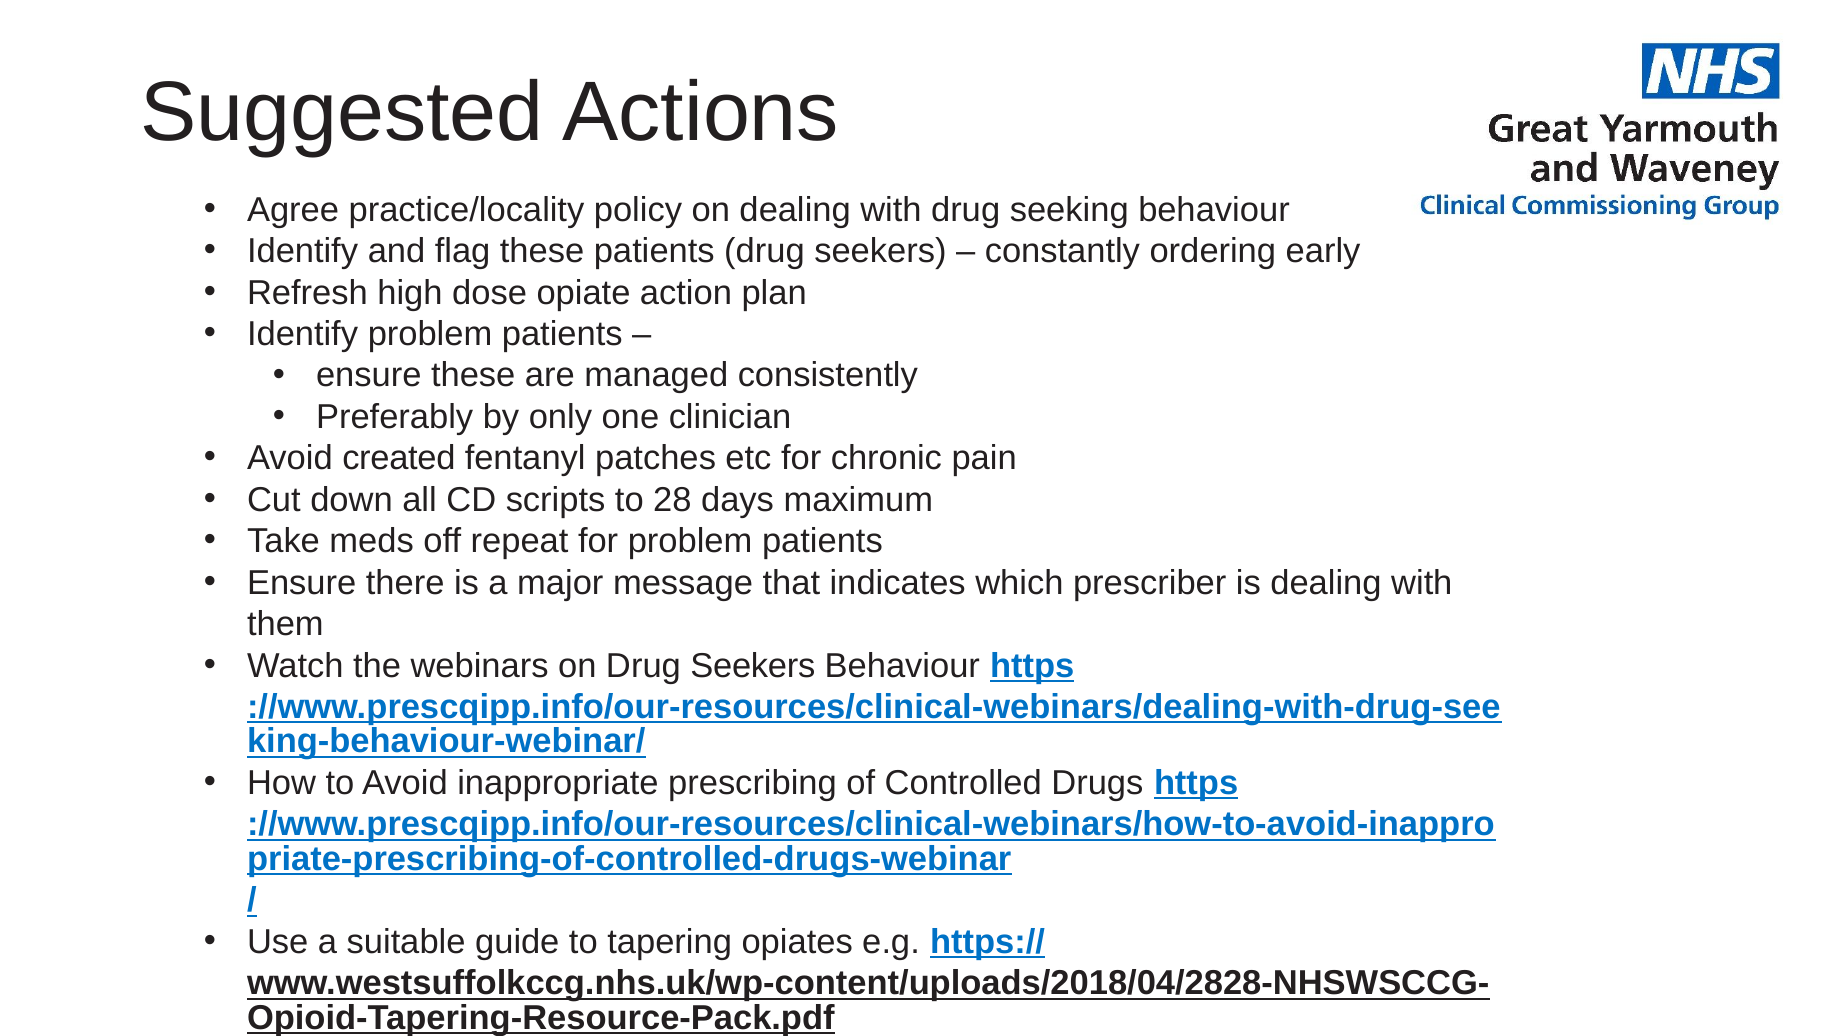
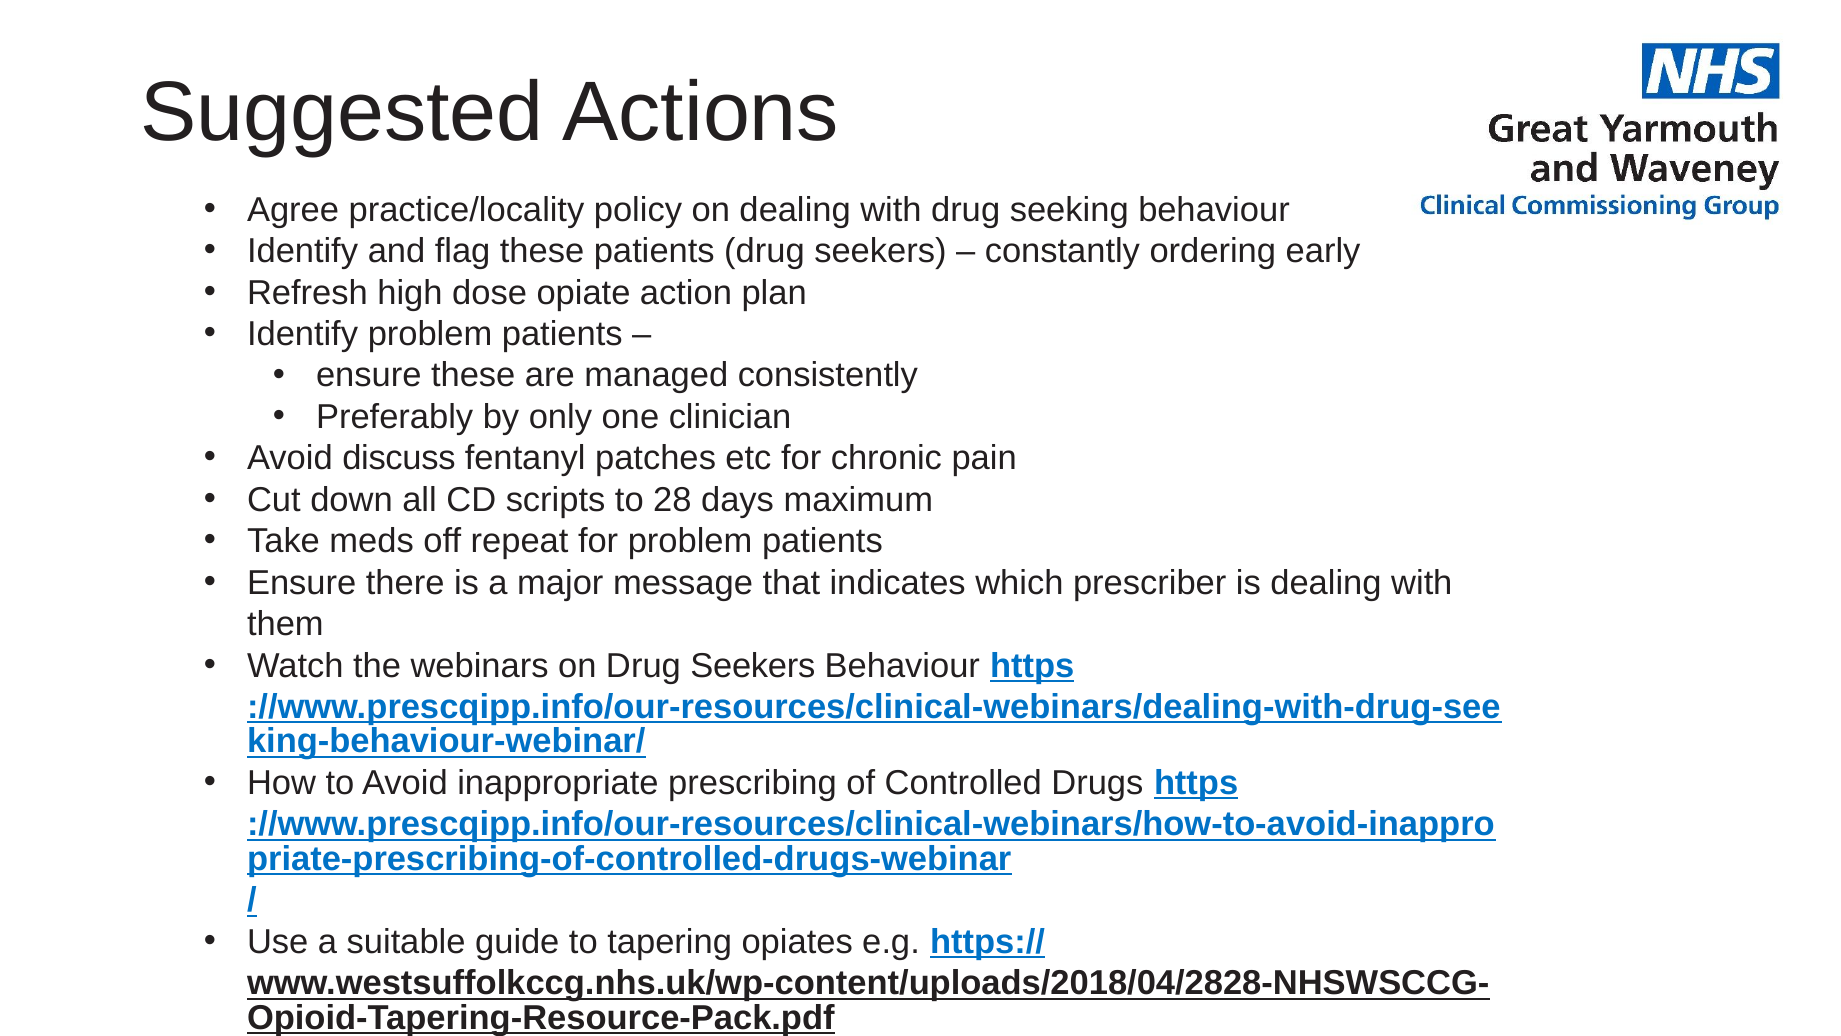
created: created -> discuss
